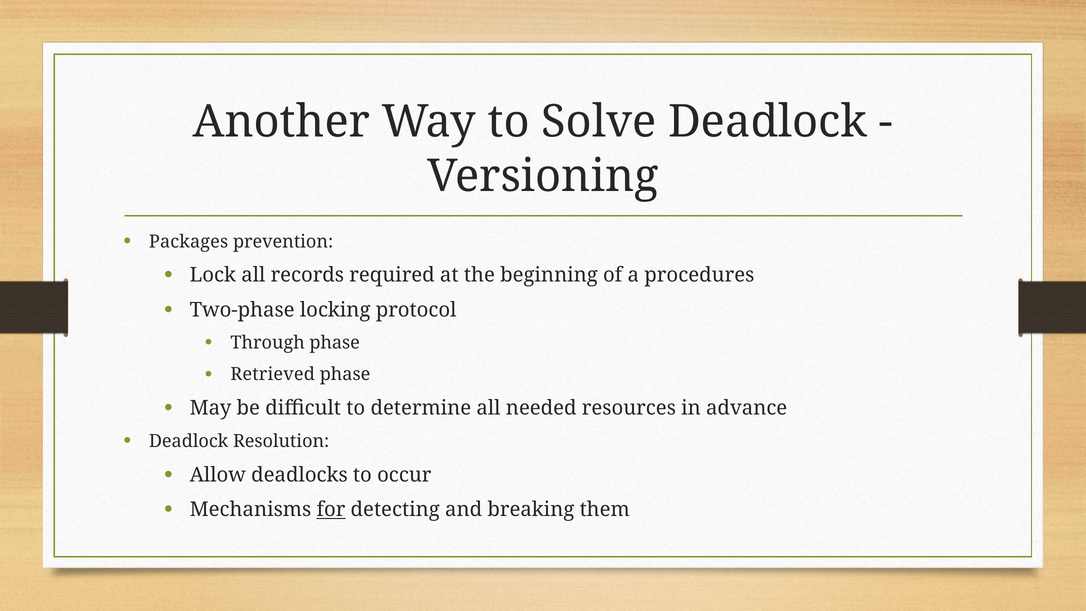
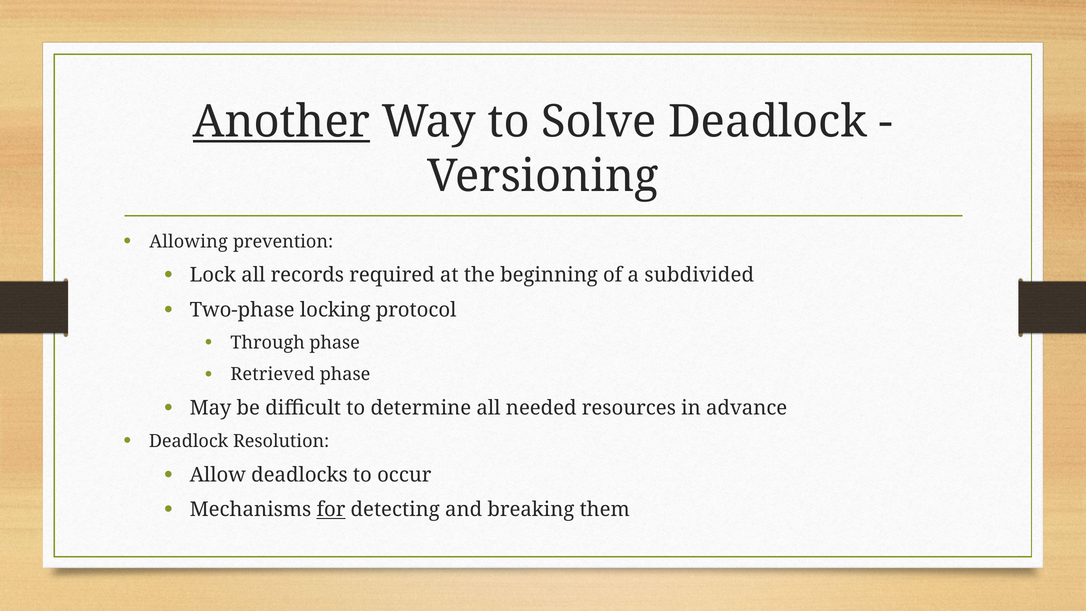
Another underline: none -> present
Packages: Packages -> Allowing
procedures: procedures -> subdivided
